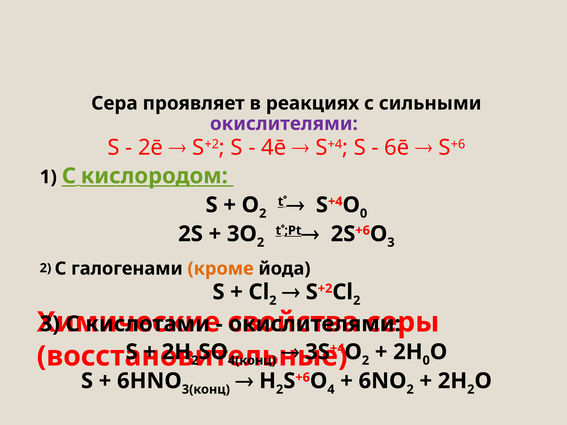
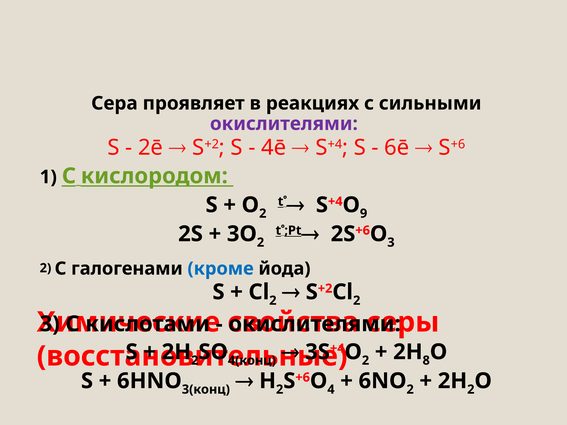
0 at (364, 214): 0 -> 9
кроме colour: orange -> blue
0 at (426, 361): 0 -> 8
